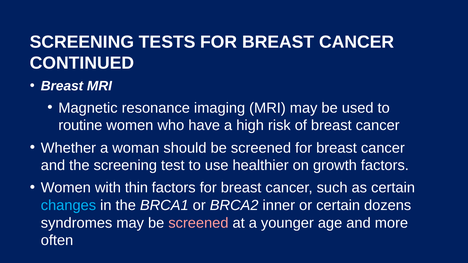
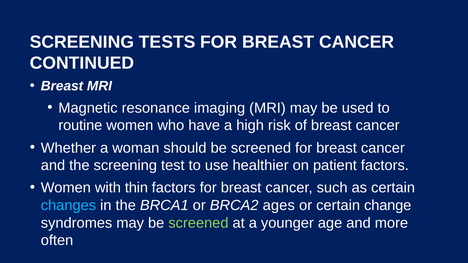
growth: growth -> patient
inner: inner -> ages
dozens: dozens -> change
screened at (198, 223) colour: pink -> light green
